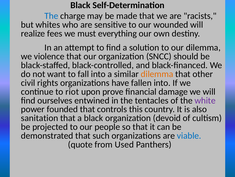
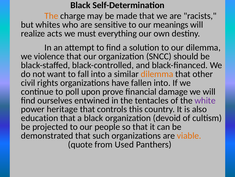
The at (51, 16) colour: blue -> orange
wounded: wounded -> meanings
fees: fees -> acts
riot: riot -> poll
founded: founded -> heritage
sanitation: sanitation -> education
viable colour: blue -> orange
